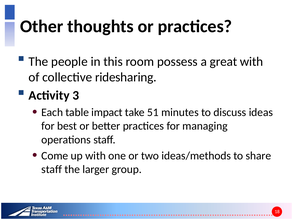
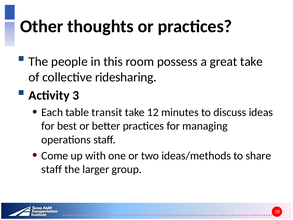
great with: with -> take
impact: impact -> transit
51: 51 -> 12
